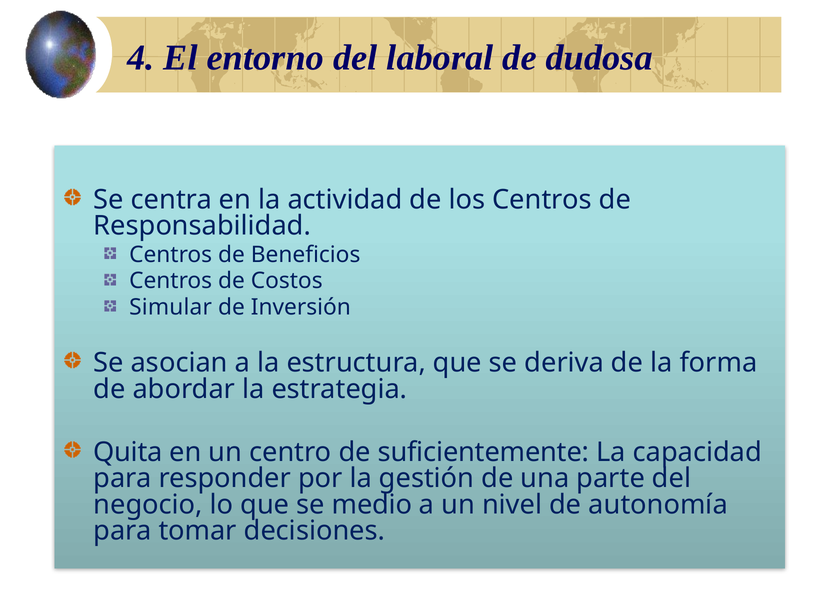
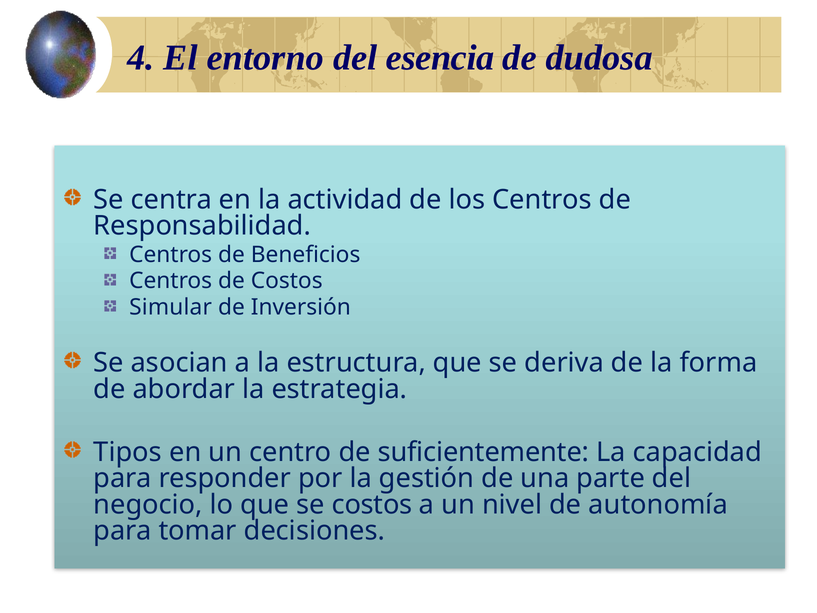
laboral: laboral -> esencia
Quita: Quita -> Tipos
se medio: medio -> costos
